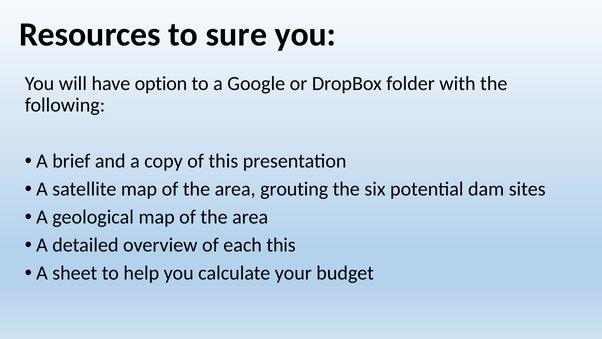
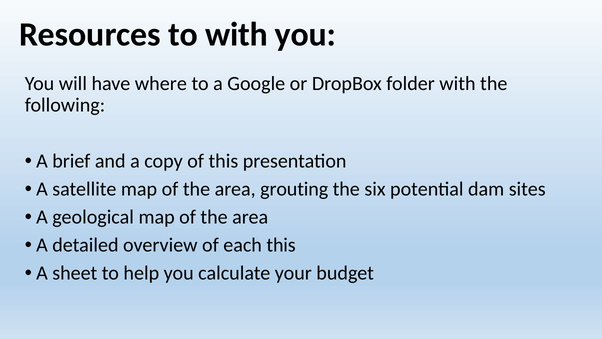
to sure: sure -> with
option: option -> where
